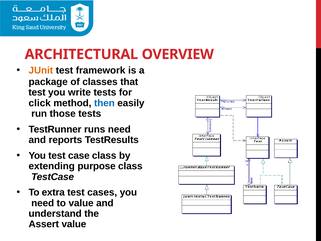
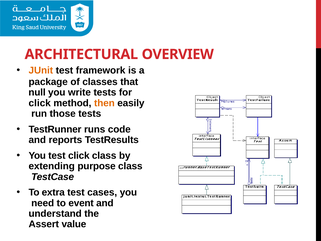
test at (37, 92): test -> null
then colour: blue -> orange
runs need: need -> code
test case: case -> click
to value: value -> event
